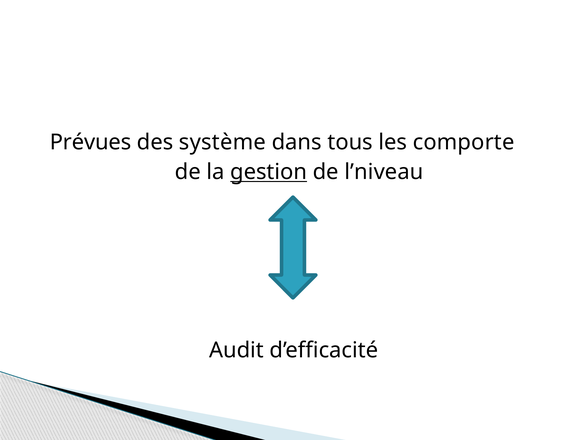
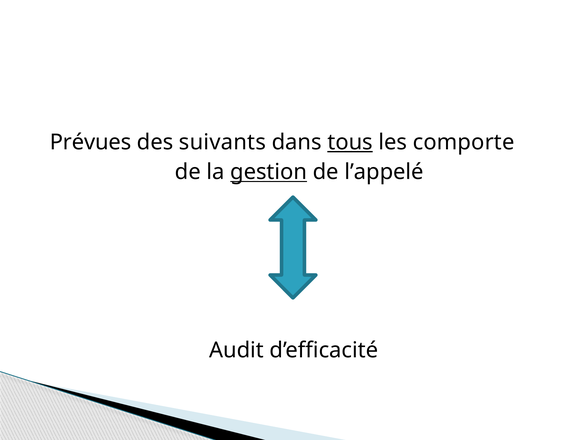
système: système -> suivants
tous underline: none -> present
l’niveau: l’niveau -> l’appelé
